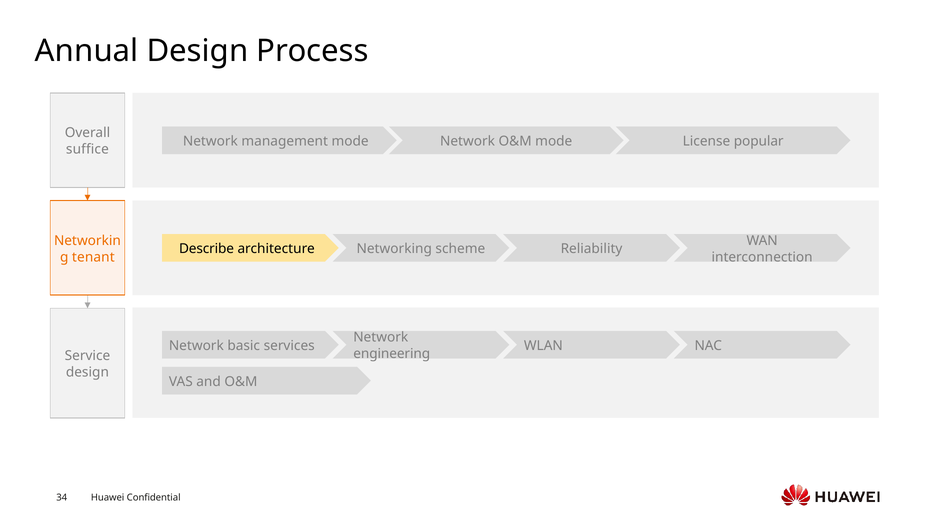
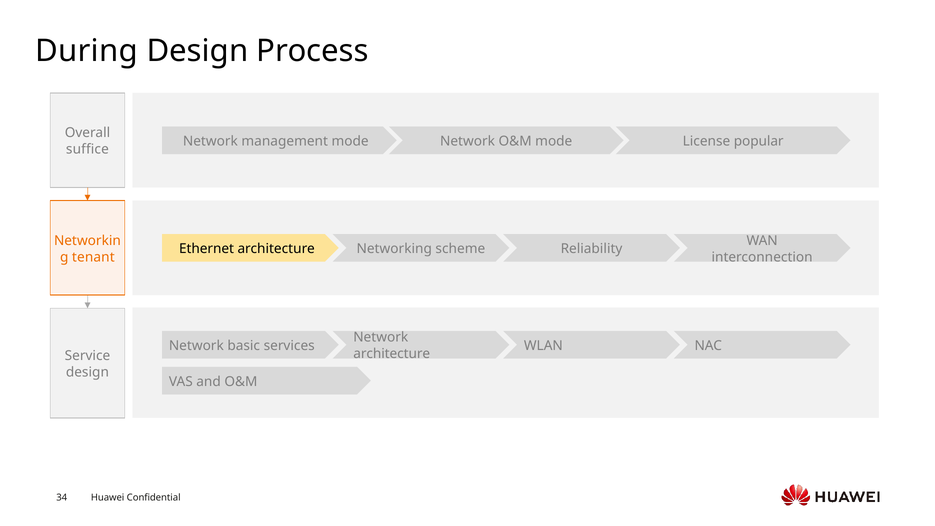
Annual: Annual -> During
Describe: Describe -> Ethernet
engineering at (392, 354): engineering -> architecture
